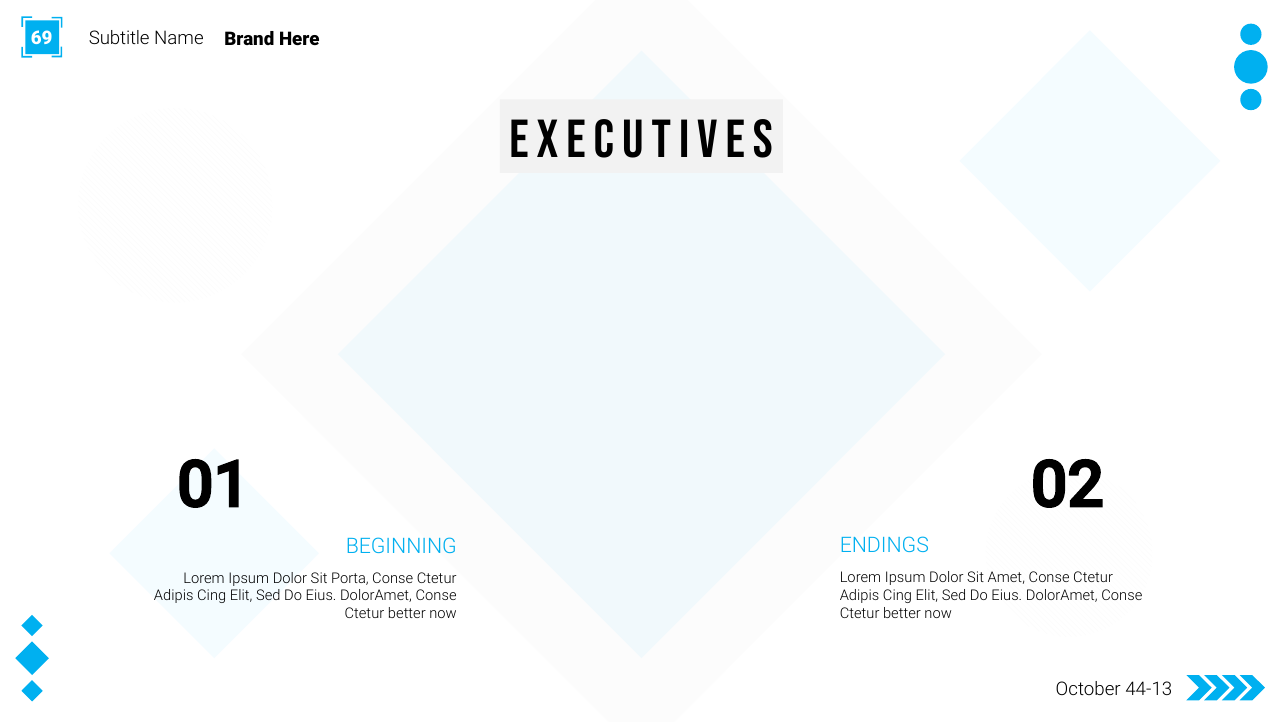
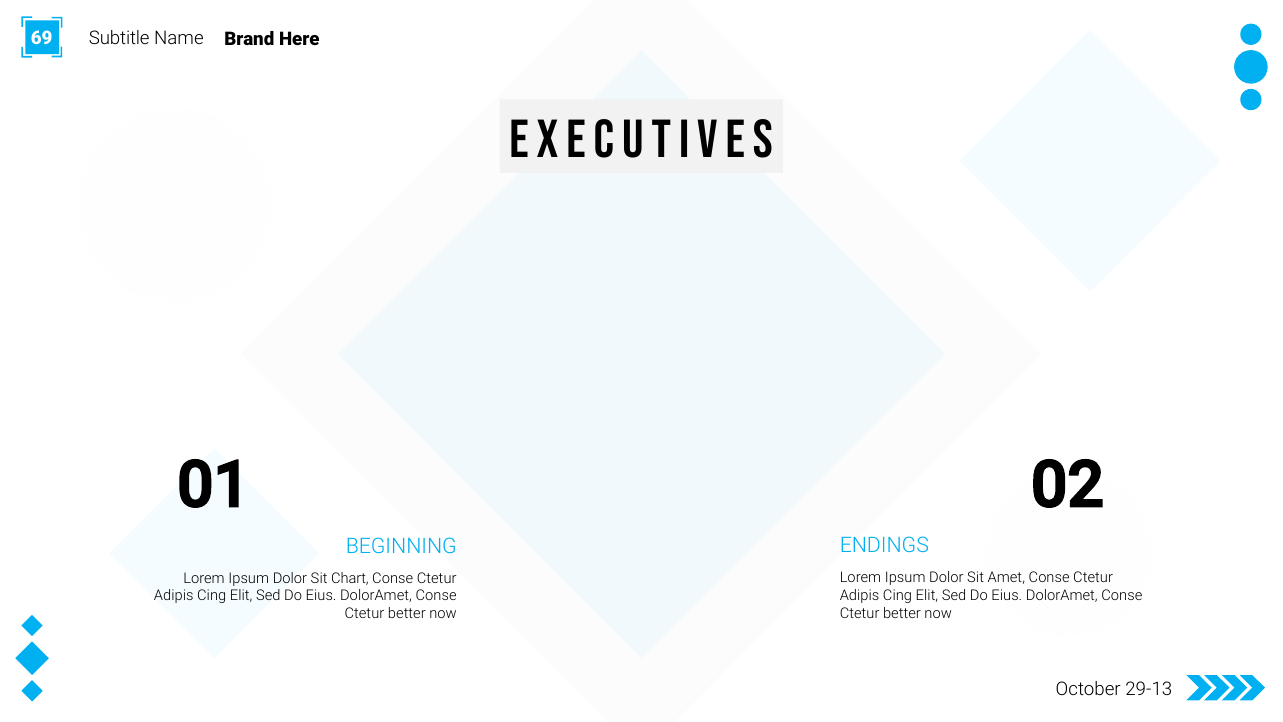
Porta: Porta -> Chart
44-13: 44-13 -> 29-13
